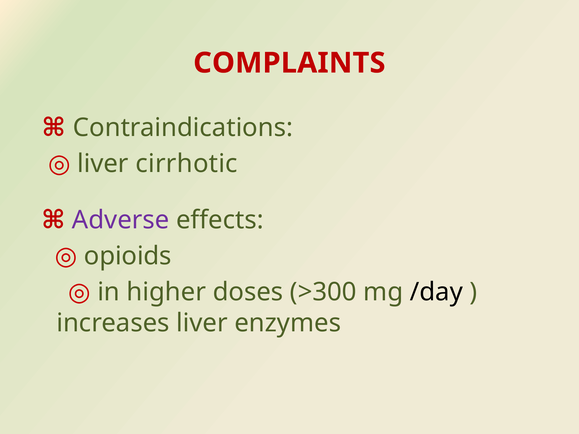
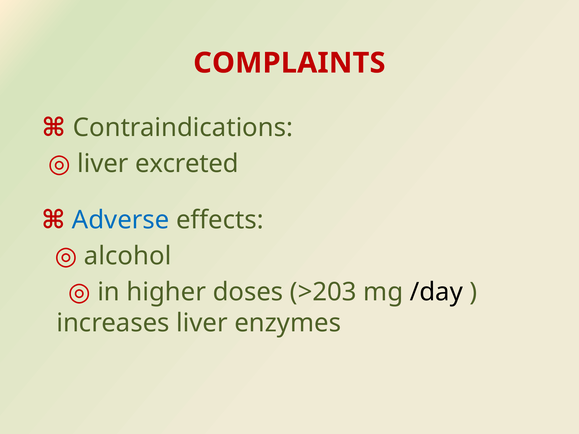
cirrhotic: cirrhotic -> excreted
Adverse colour: purple -> blue
opioids: opioids -> alcohol
>300: >300 -> >203
